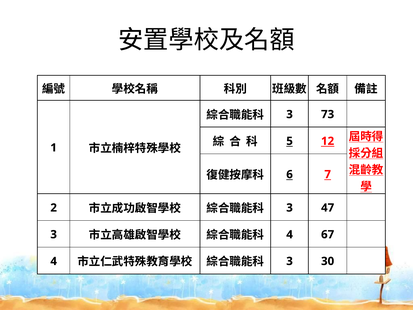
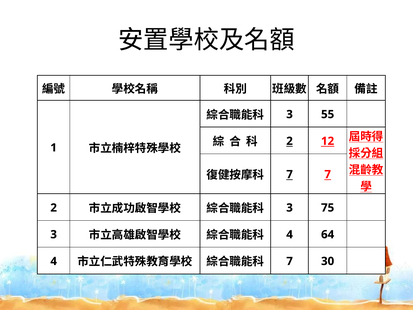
73: 73 -> 55
5 at (290, 141): 5 -> 2
6 at (290, 174): 6 -> 7
47: 47 -> 75
67: 67 -> 64
3 at (290, 261): 3 -> 7
